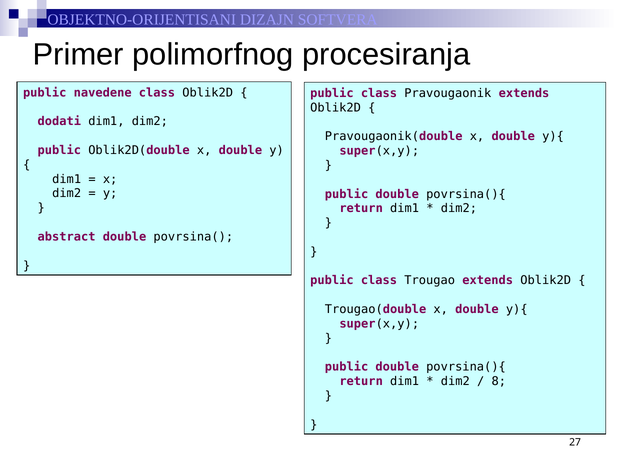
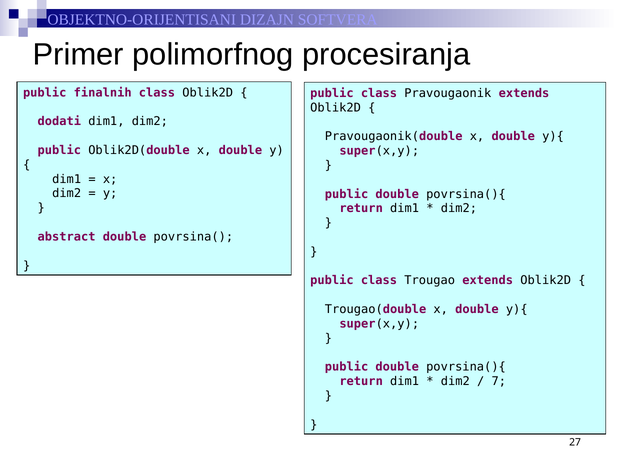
navedene: navedene -> finalnih
8: 8 -> 7
